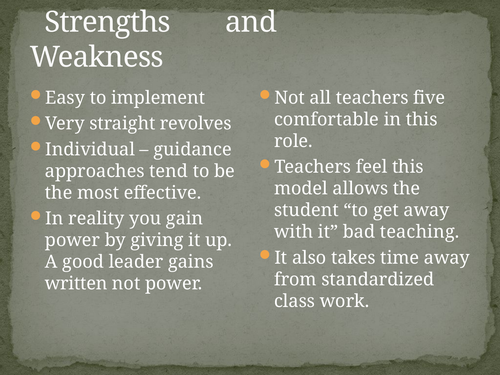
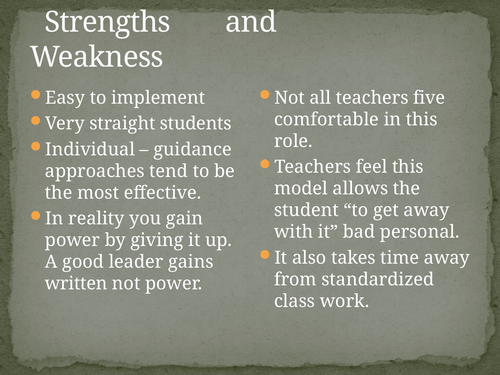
revolves: revolves -> students
teaching: teaching -> personal
